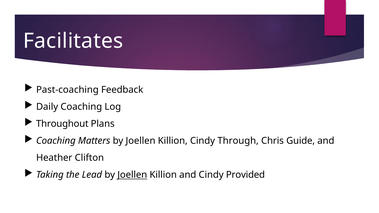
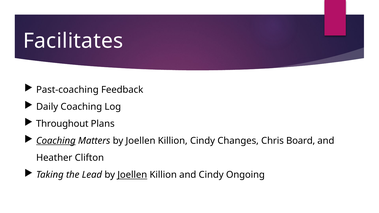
Coaching at (56, 141) underline: none -> present
Through: Through -> Changes
Guide: Guide -> Board
Provided: Provided -> Ongoing
